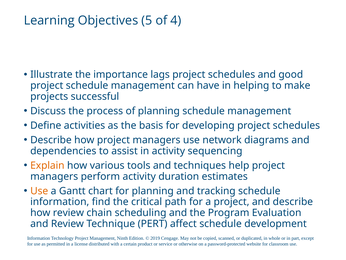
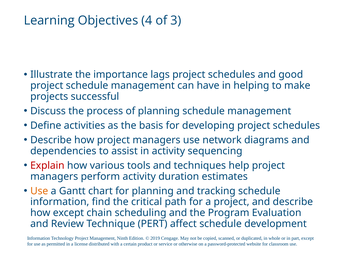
5: 5 -> 4
4: 4 -> 3
Explain colour: orange -> red
how review: review -> except
